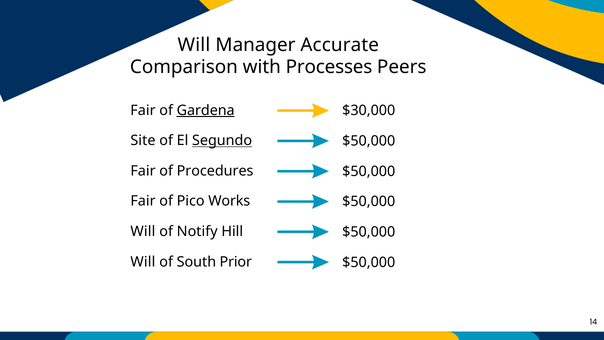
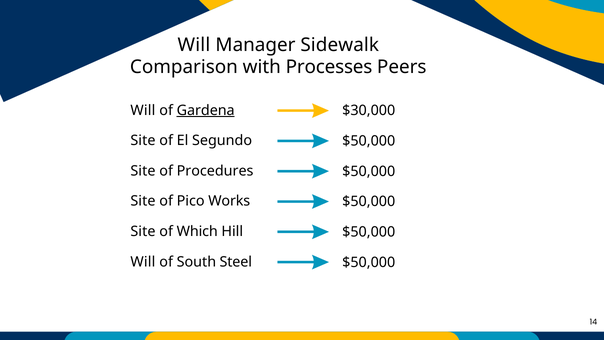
Accurate: Accurate -> Sidewalk
Fair at (143, 110): Fair -> Will
Segundo underline: present -> none
Fair at (143, 171): Fair -> Site
Fair at (143, 201): Fair -> Site
Will at (143, 231): Will -> Site
Notify: Notify -> Which
Prior: Prior -> Steel
